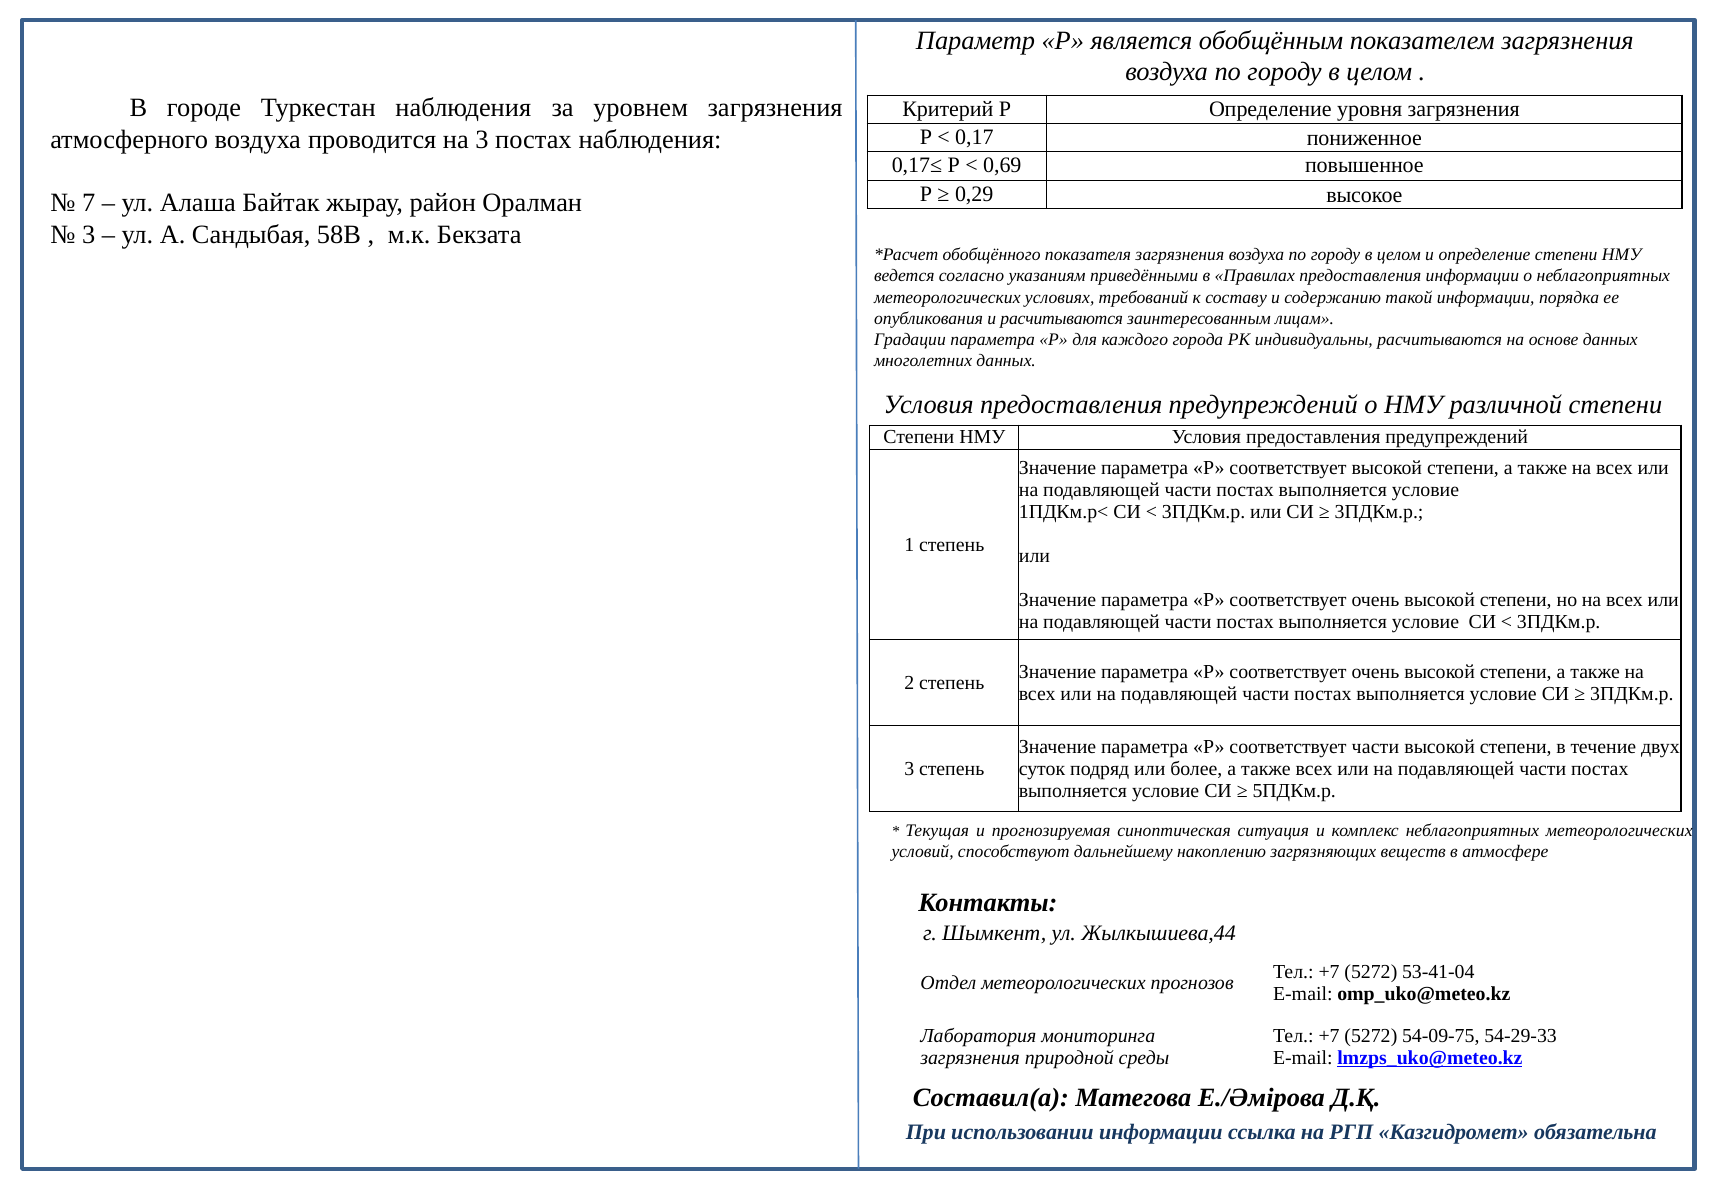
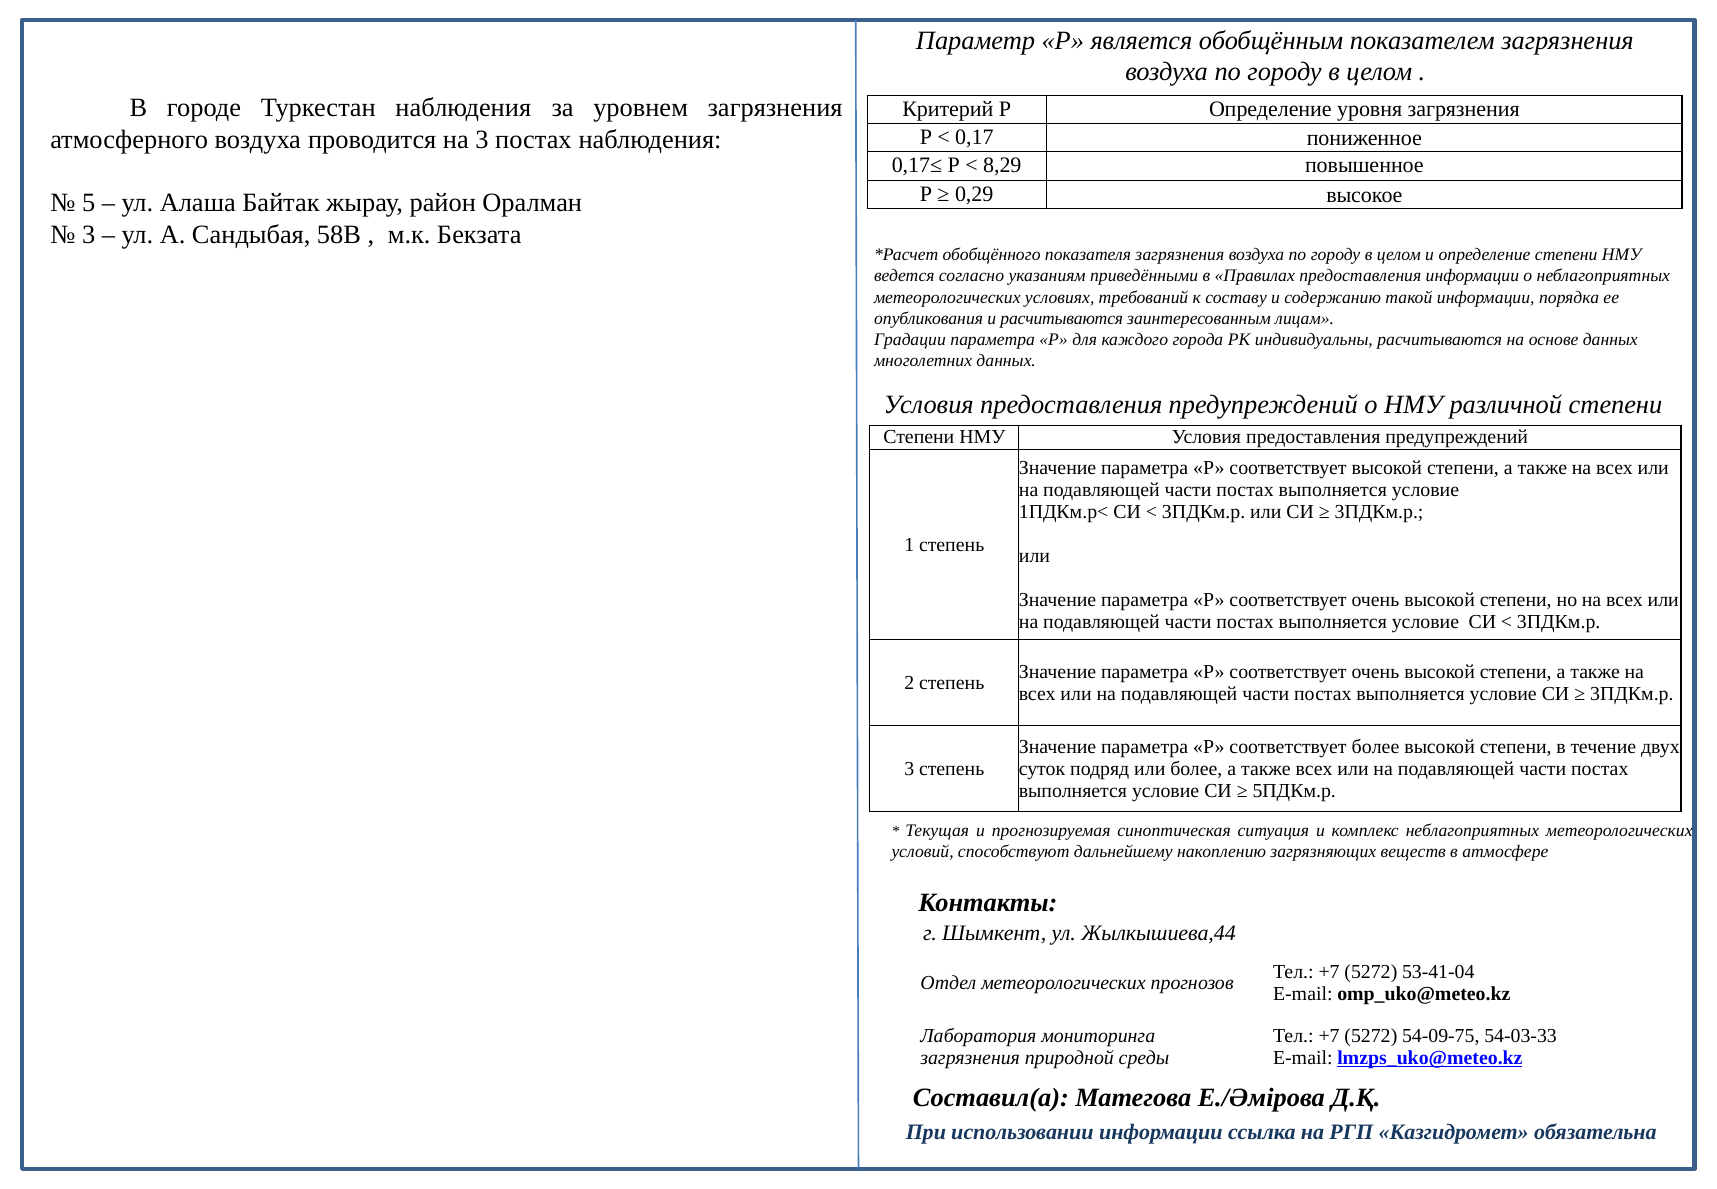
0,69: 0,69 -> 8,29
7: 7 -> 5
соответствует части: части -> более
54-29-33: 54-29-33 -> 54-03-33
